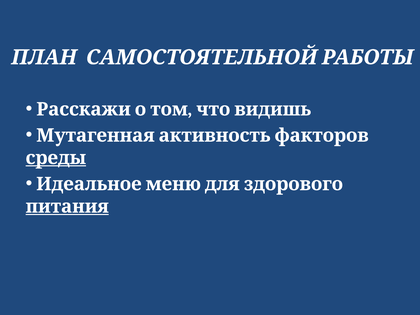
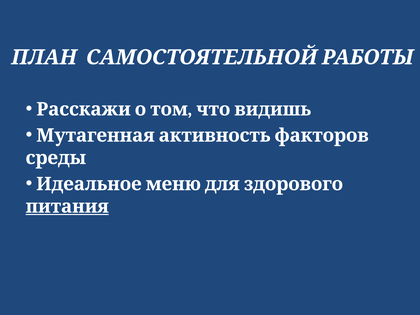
среды underline: present -> none
